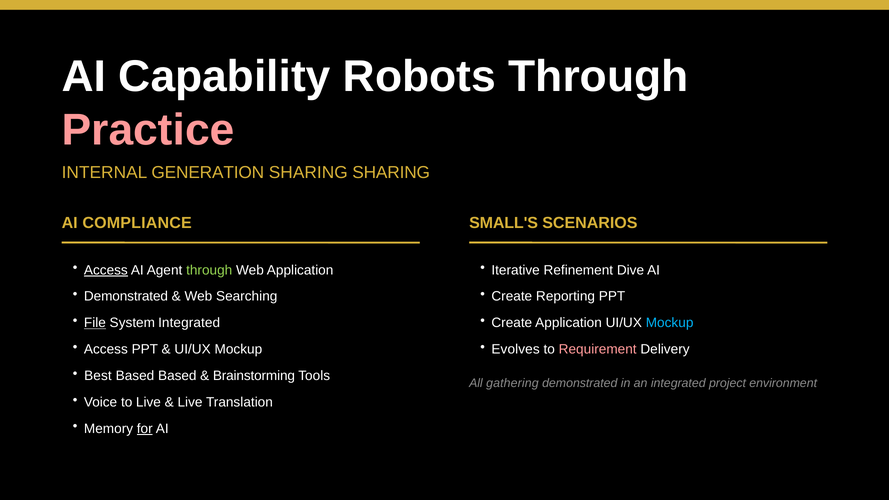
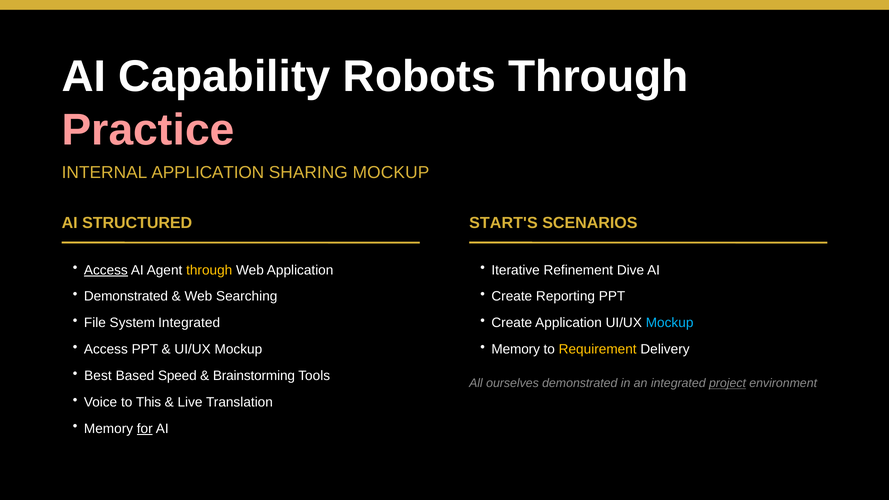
INTERNAL GENERATION: GENERATION -> APPLICATION
SHARING SHARING: SHARING -> MOCKUP
COMPLIANCE: COMPLIANCE -> STRUCTURED
SMALL'S: SMALL'S -> START'S
through at (209, 270) colour: light green -> yellow
File underline: present -> none
Evolves at (516, 349): Evolves -> Memory
Requirement colour: pink -> yellow
Based Based: Based -> Speed
gathering: gathering -> ourselves
project underline: none -> present
to Live: Live -> This
